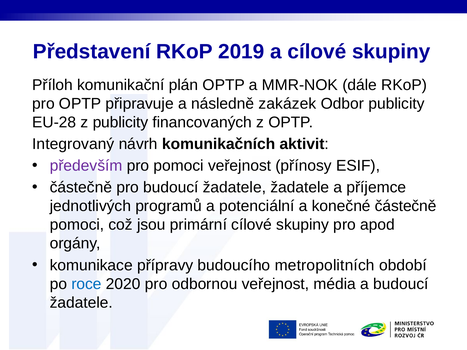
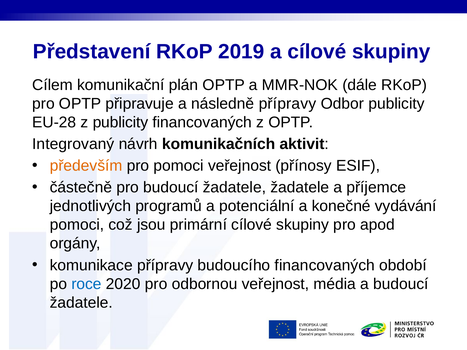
Příloh: Příloh -> Cílem
následně zakázek: zakázek -> přípravy
především colour: purple -> orange
konečné částečně: částečně -> vydávání
budoucího metropolitních: metropolitních -> financovaných
